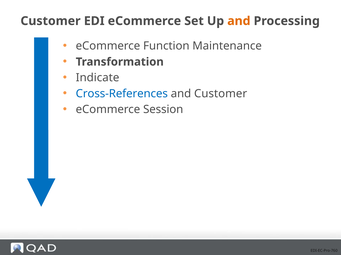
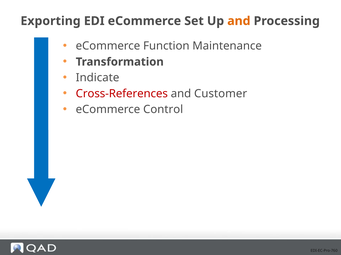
Customer at (51, 21): Customer -> Exporting
Cross-References colour: blue -> red
Session: Session -> Control
